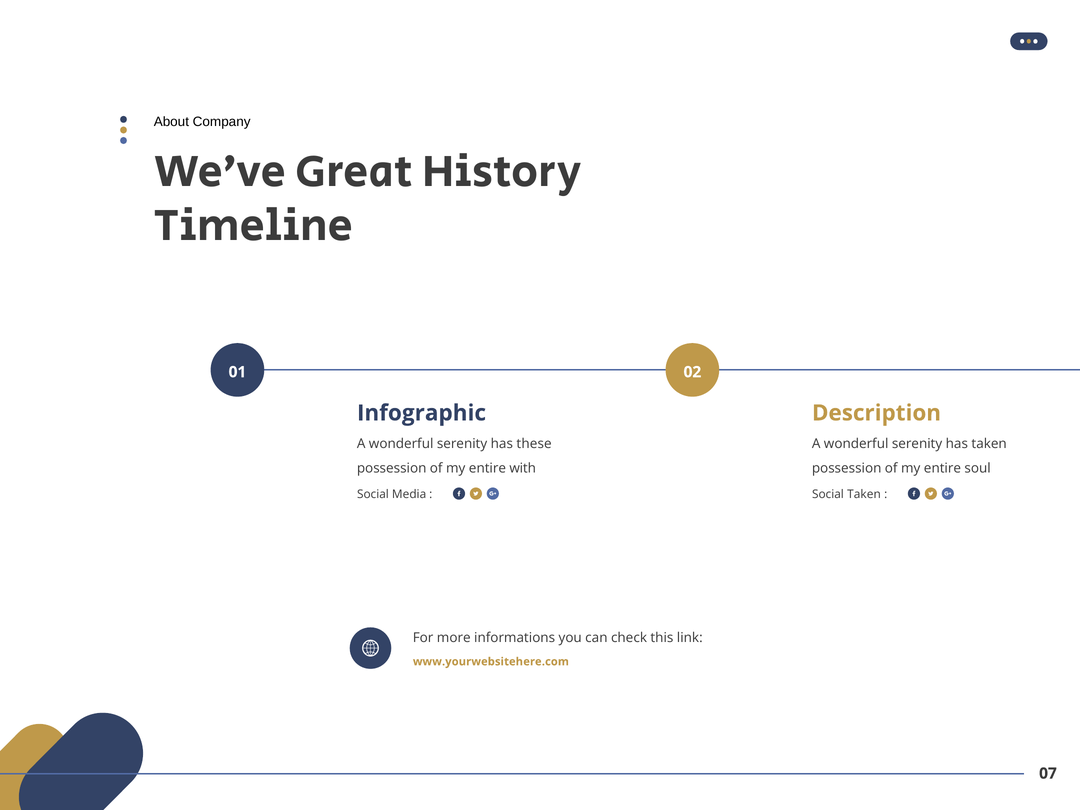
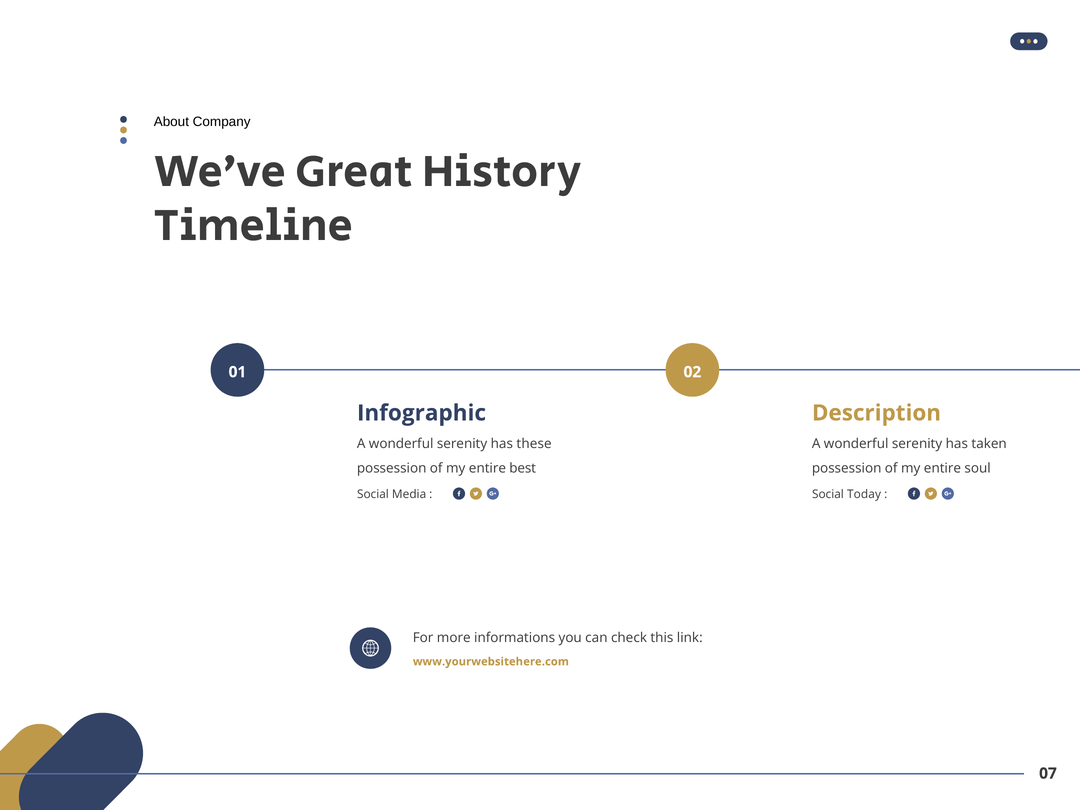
with: with -> best
Social Taken: Taken -> Today
